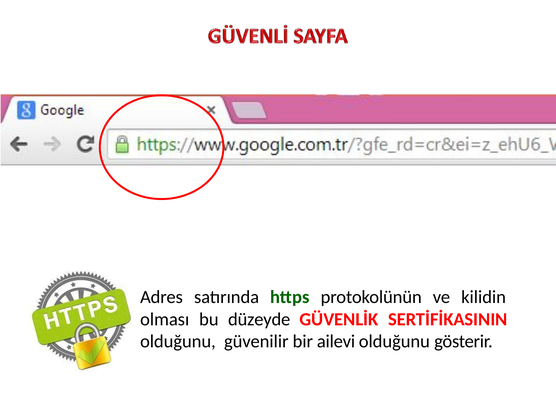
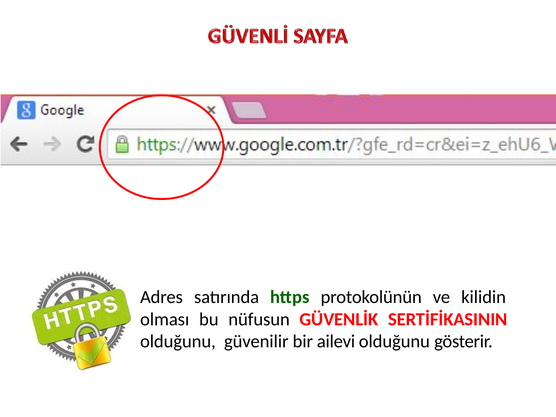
düzeyde: düzeyde -> nüfusun
